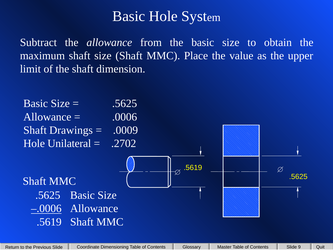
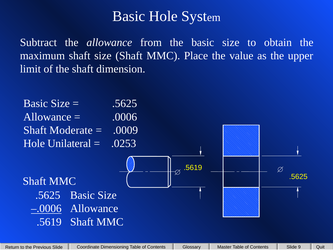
Drawings: Drawings -> Moderate
.2702: .2702 -> .0253
